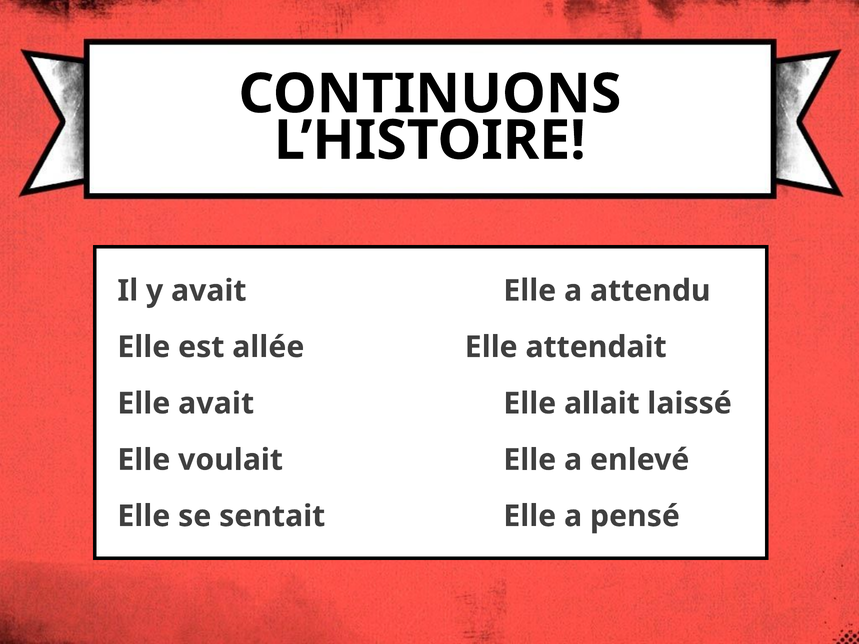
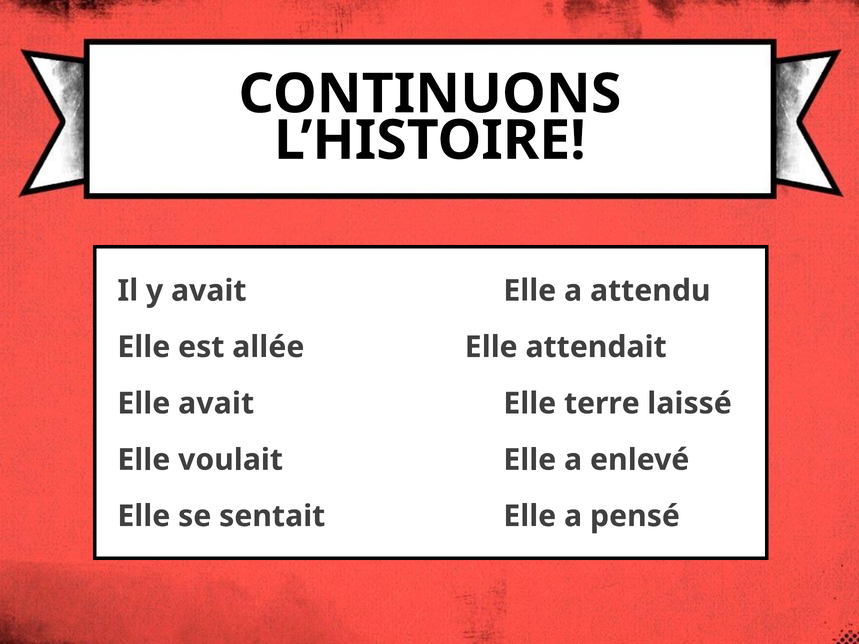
allait: allait -> terre
